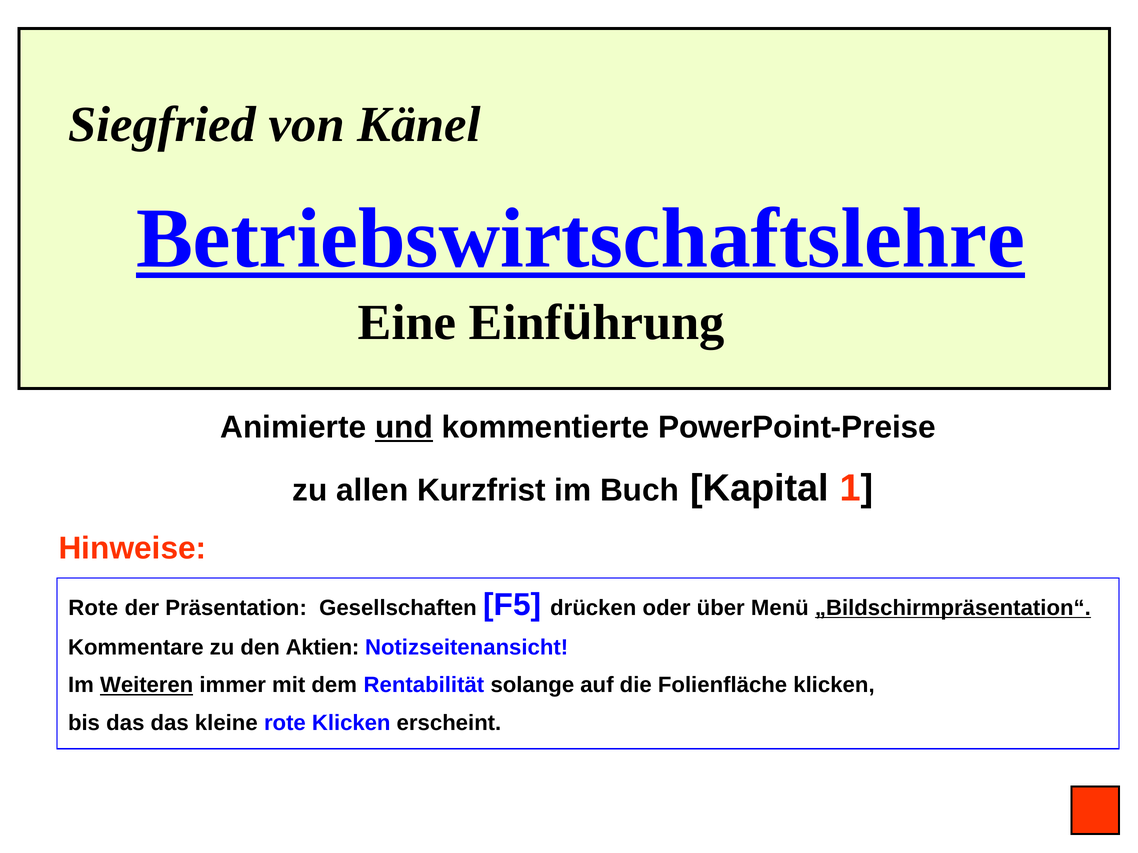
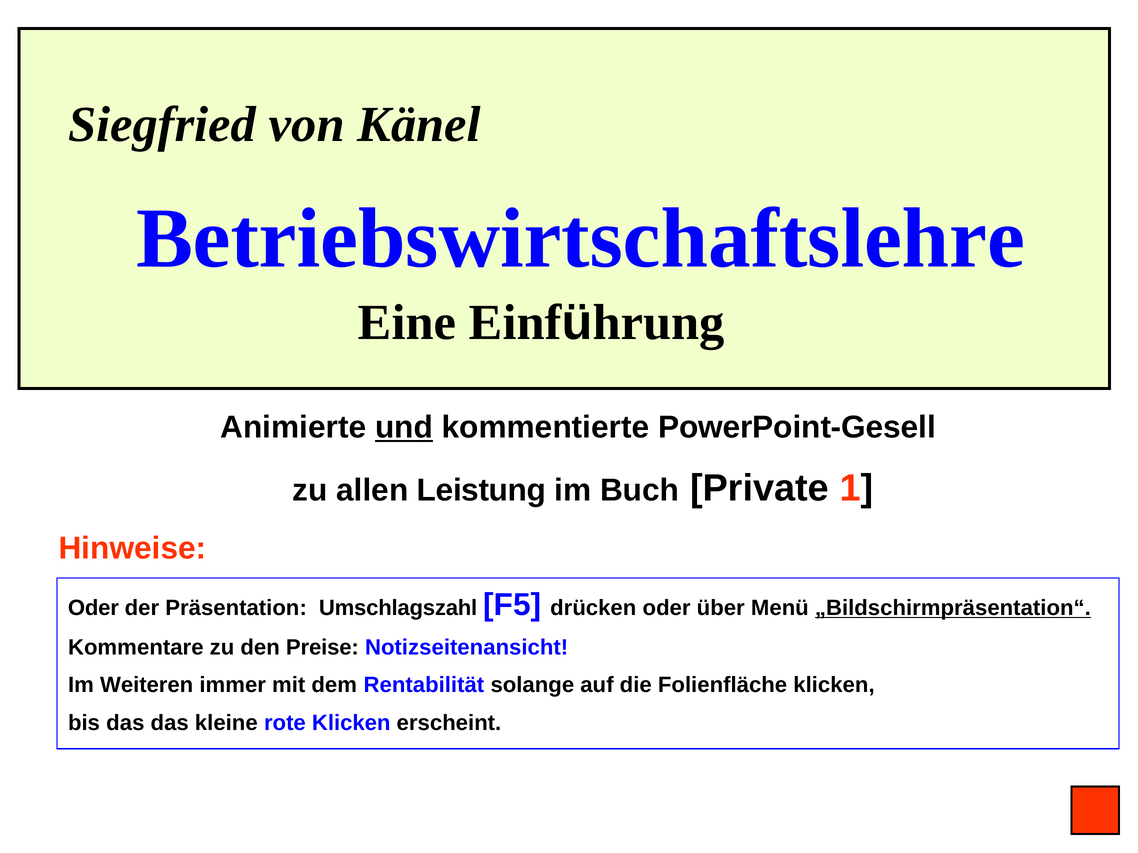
Betriebswirtschaftslehre underline: present -> none
PowerPoint-Preise: PowerPoint-Preise -> PowerPoint-Gesell
Kurzfrist: Kurzfrist -> Leistung
Kapital: Kapital -> Private
Rote at (93, 608): Rote -> Oder
Gesellschaften: Gesellschaften -> Umschlagszahl
Aktien: Aktien -> Preise
Weiteren underline: present -> none
